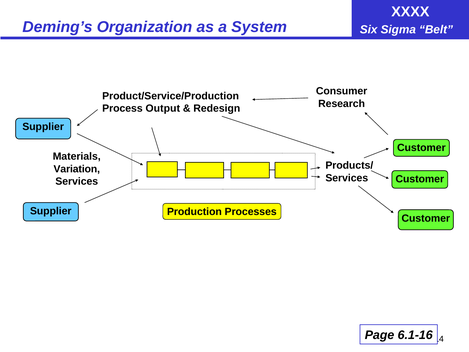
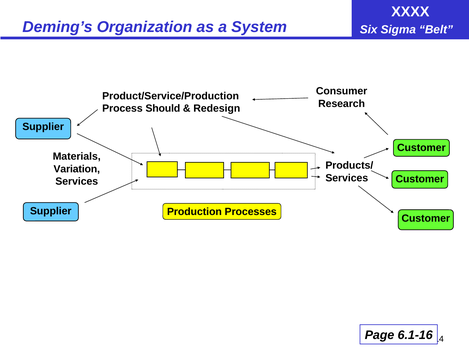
Output: Output -> Should
